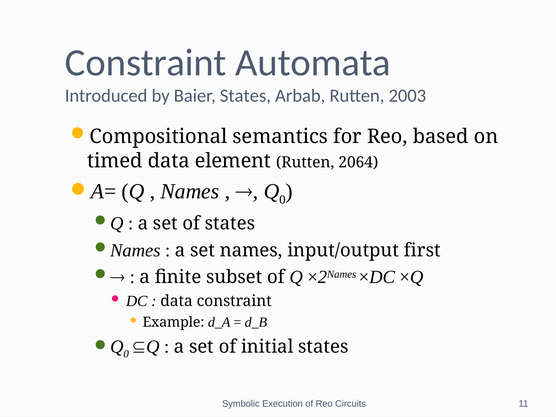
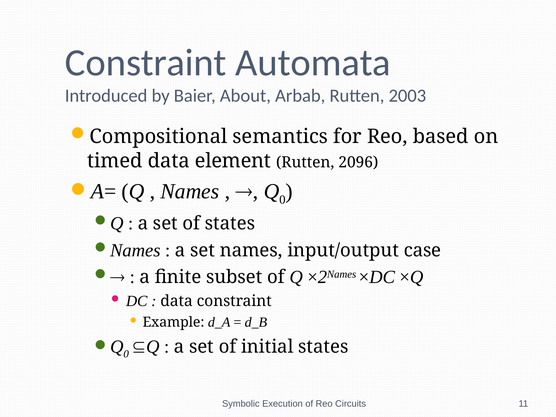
Baier States: States -> About
2064: 2064 -> 2096
first: first -> case
